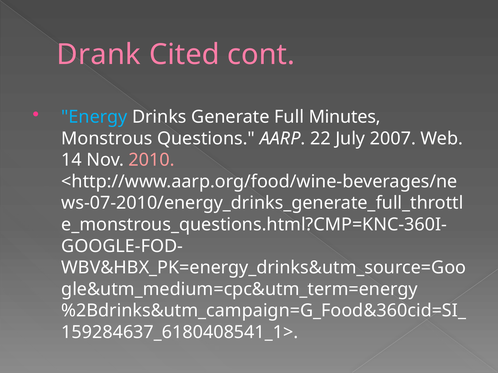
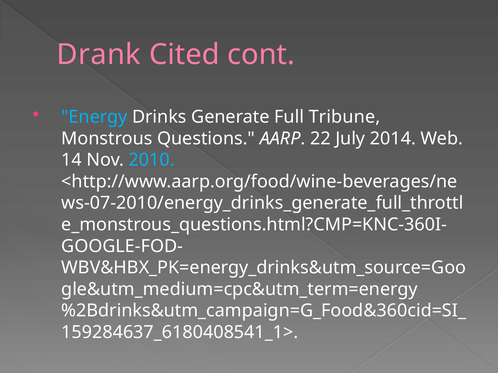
Minutes: Minutes -> Tribune
2007: 2007 -> 2014
2010 colour: pink -> light blue
